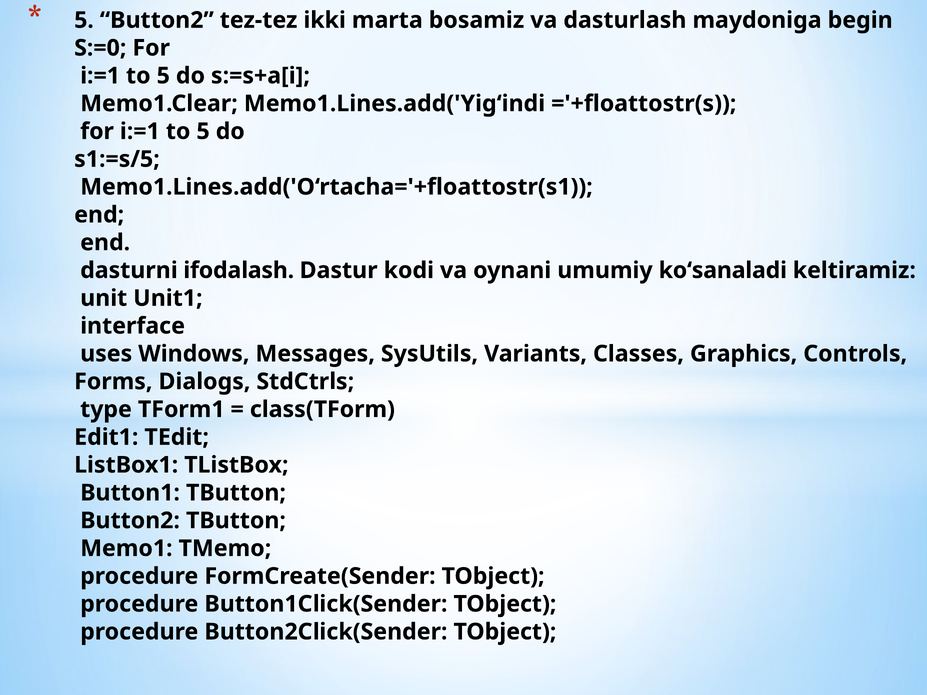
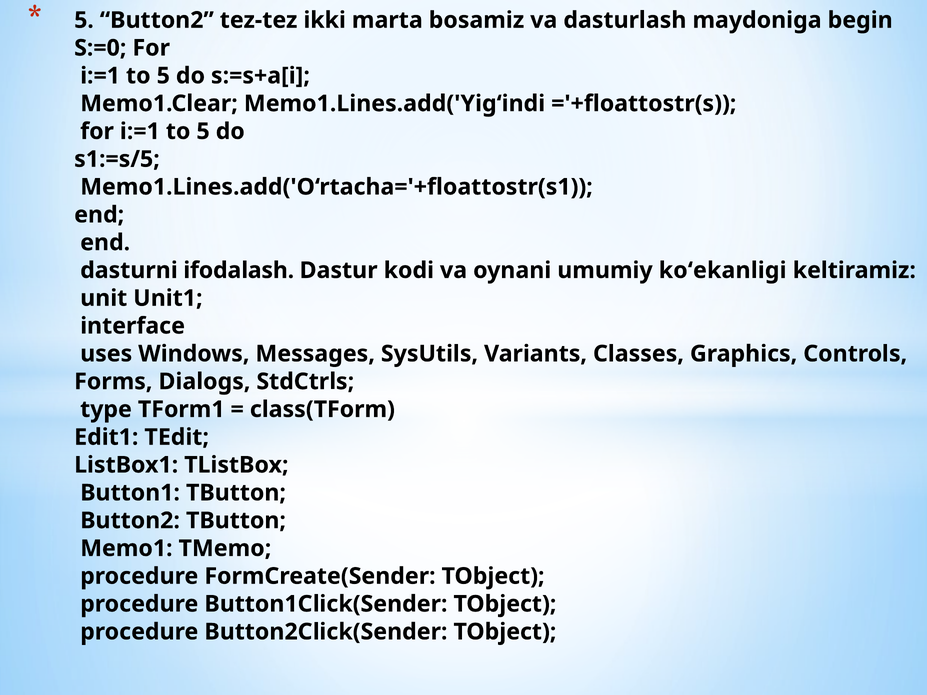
ko‘sanaladi: ko‘sanaladi -> ko‘ekanligi
